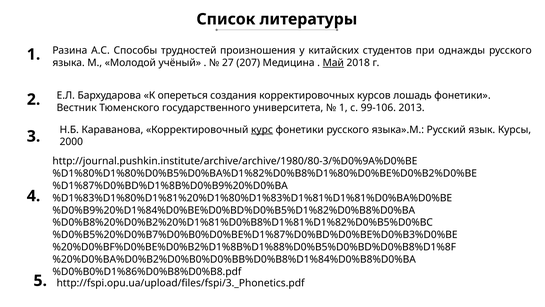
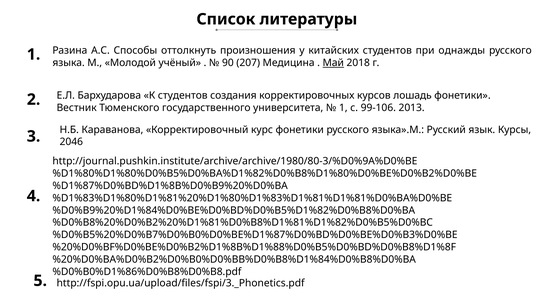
трудностей: трудностей -> оттолкнуть
27: 27 -> 90
К опереться: опереться -> студентов
курс underline: present -> none
2000: 2000 -> 2046
